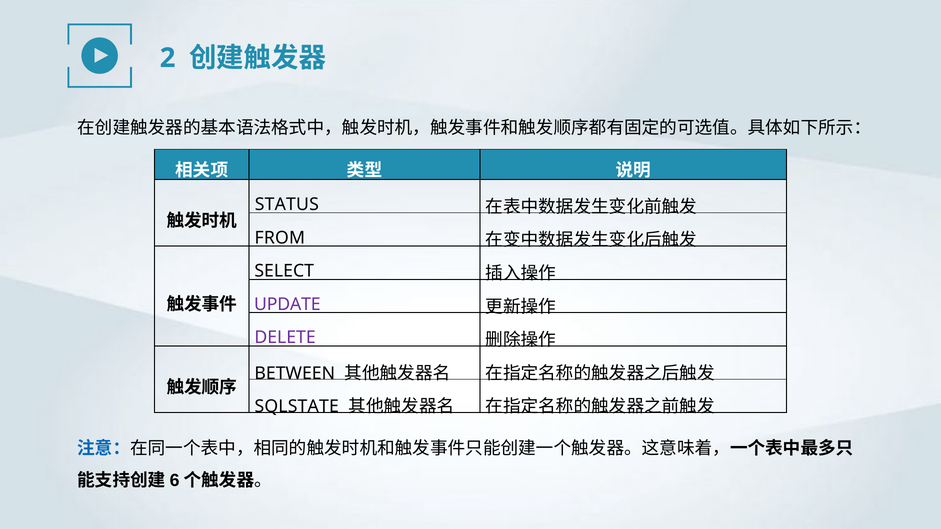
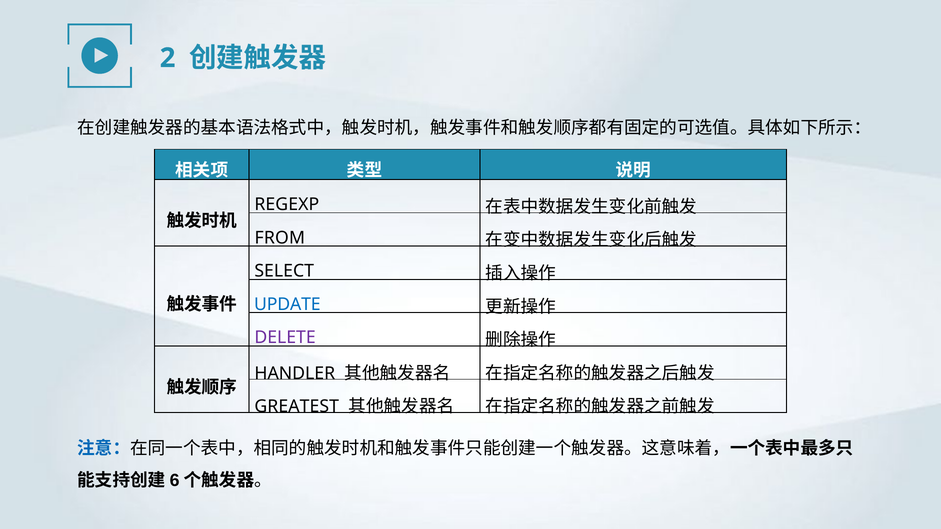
STATUS: STATUS -> REGEXP
UPDATE colour: purple -> blue
BETWEEN: BETWEEN -> HANDLER
SQLSTATE: SQLSTATE -> GREATEST
